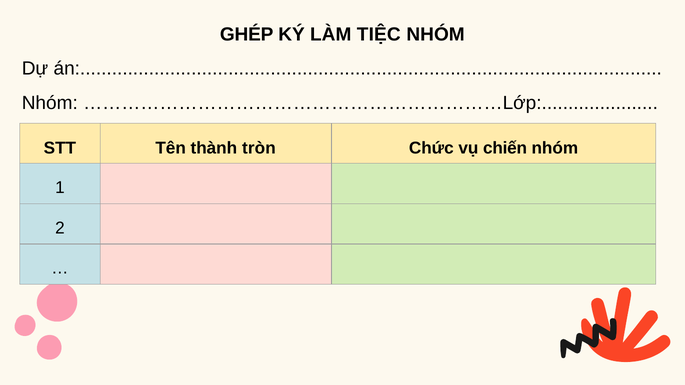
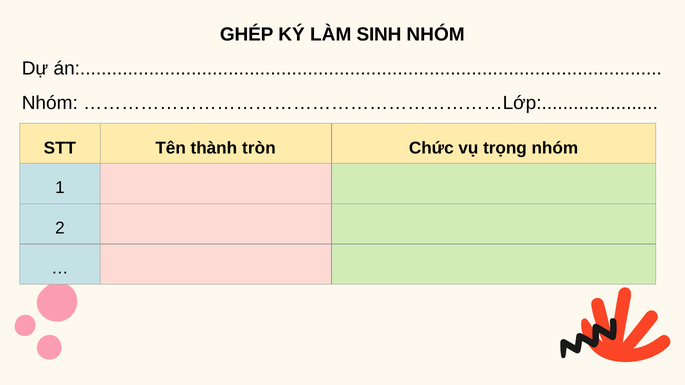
TIỆC: TIỆC -> SINH
chiến: chiến -> trọng
